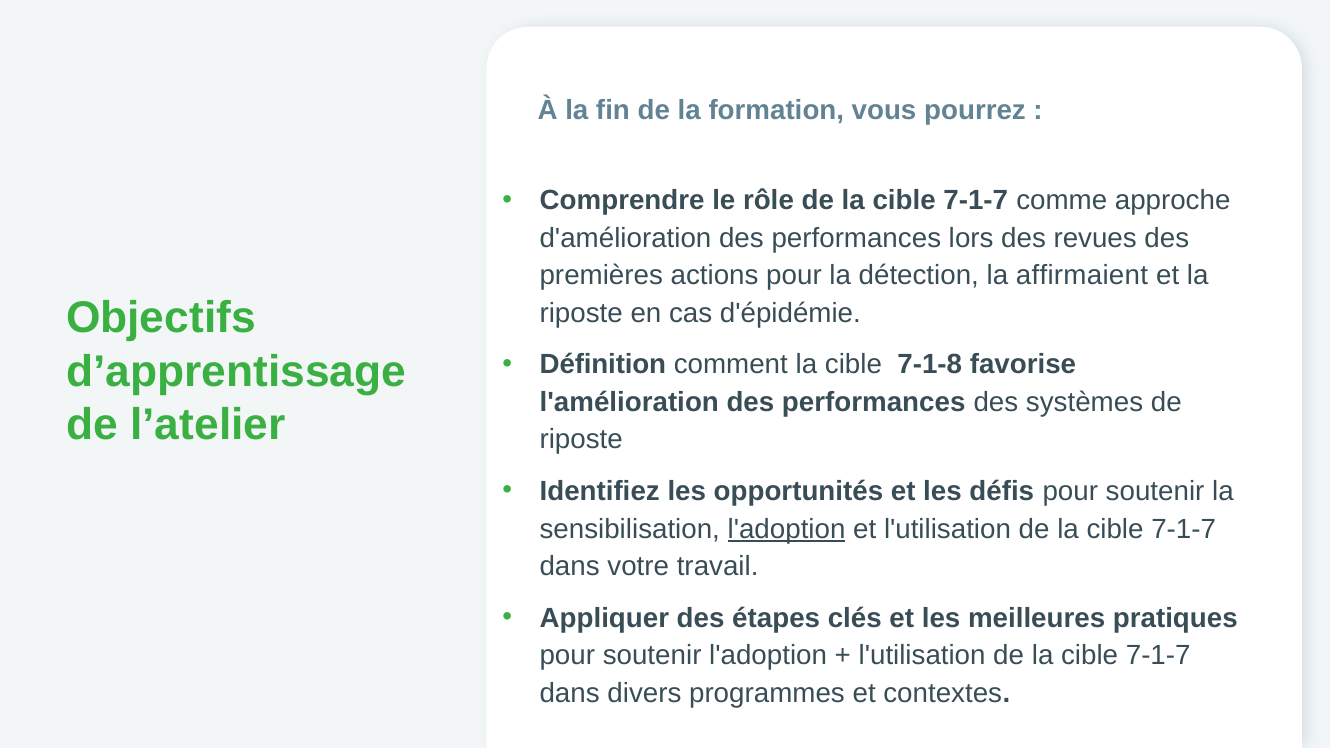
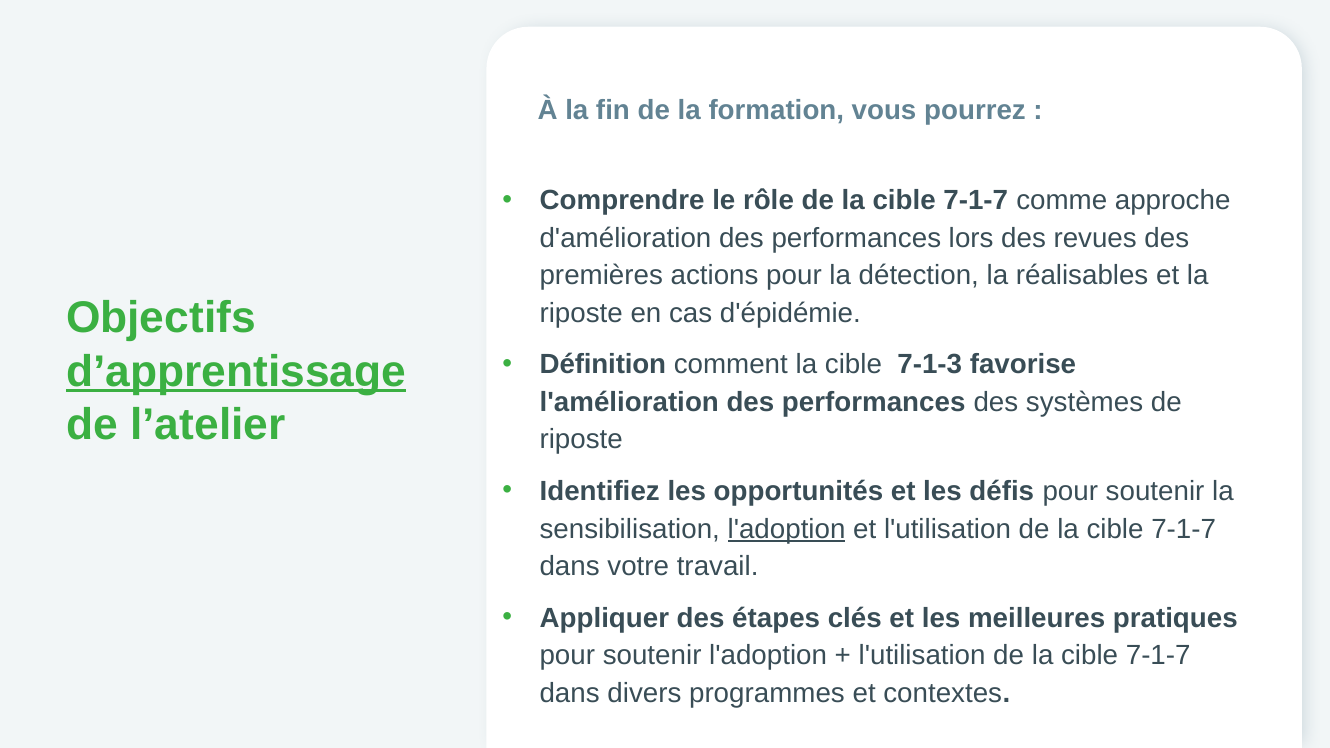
affirmaient: affirmaient -> réalisables
7-1-8: 7-1-8 -> 7-1-3
d’apprentissage underline: none -> present
